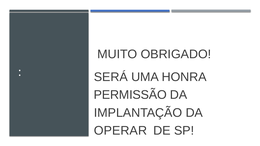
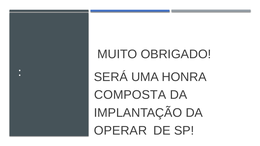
PERMISSÃO: PERMISSÃO -> COMPOSTA
